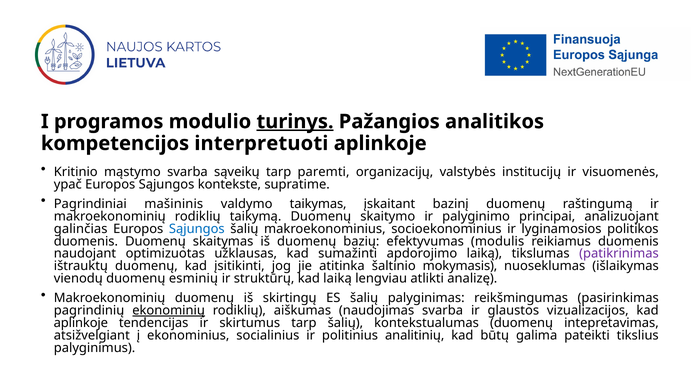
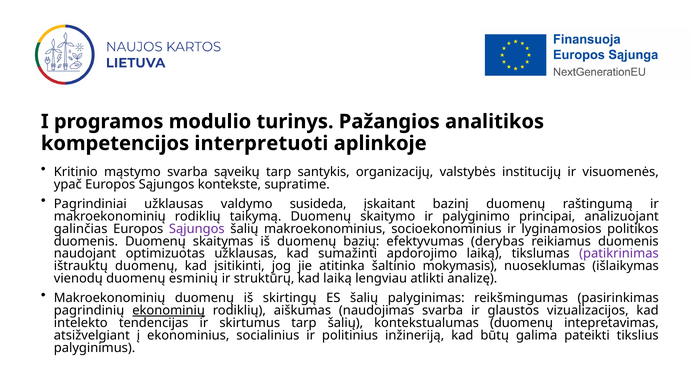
turinys underline: present -> none
paremti: paremti -> santykis
Pagrindiniai mašininis: mašininis -> užklausas
taikymas: taikymas -> susideda
Sąjungos at (197, 229) colour: blue -> purple
modulis: modulis -> derybas
aplinkoje at (81, 323): aplinkoje -> intelekto
analitinių: analitinių -> inžineriją
